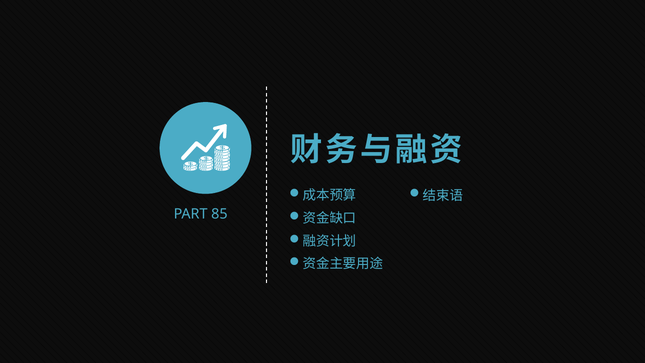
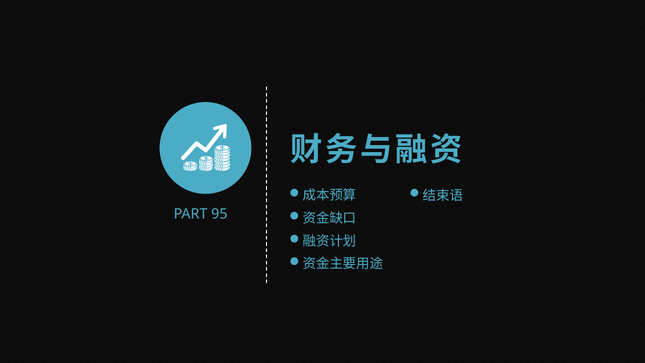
85: 85 -> 95
